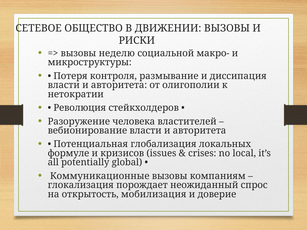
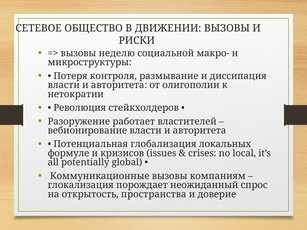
человека: человека -> работает
мобилизация: мобилизация -> пространства
